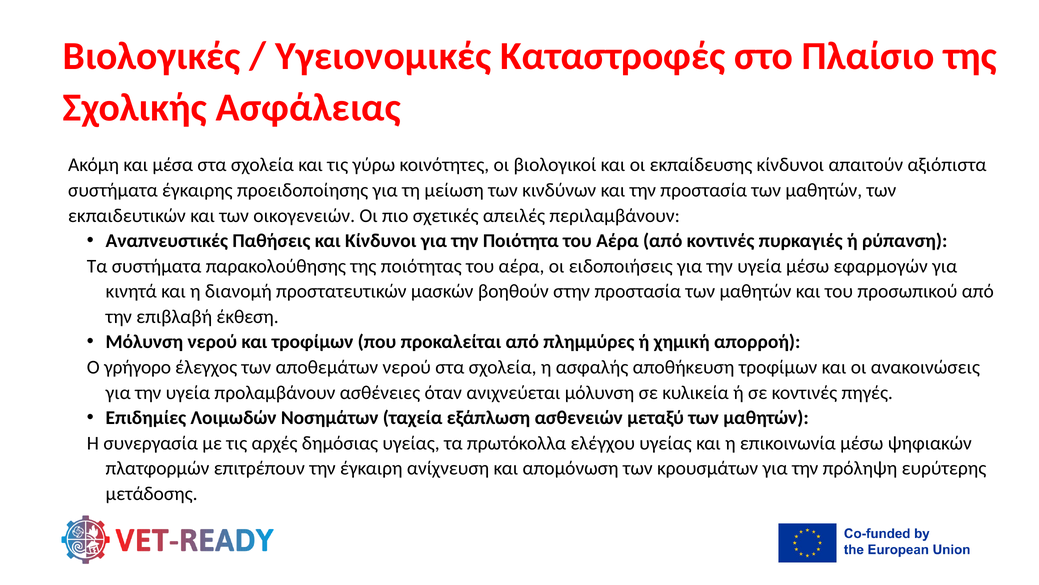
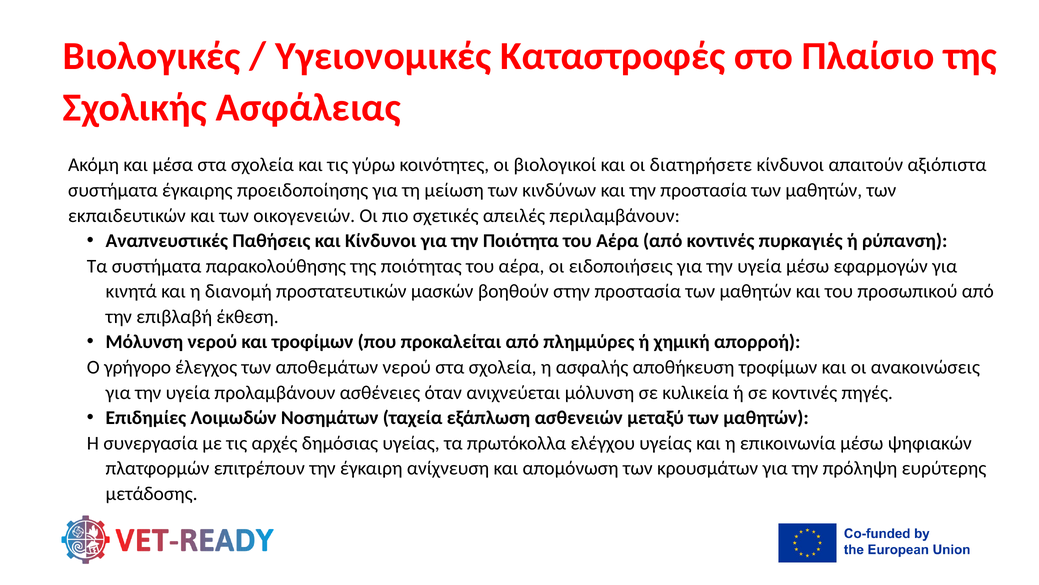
εκπαίδευσης: εκπαίδευσης -> διατηρήσετε
